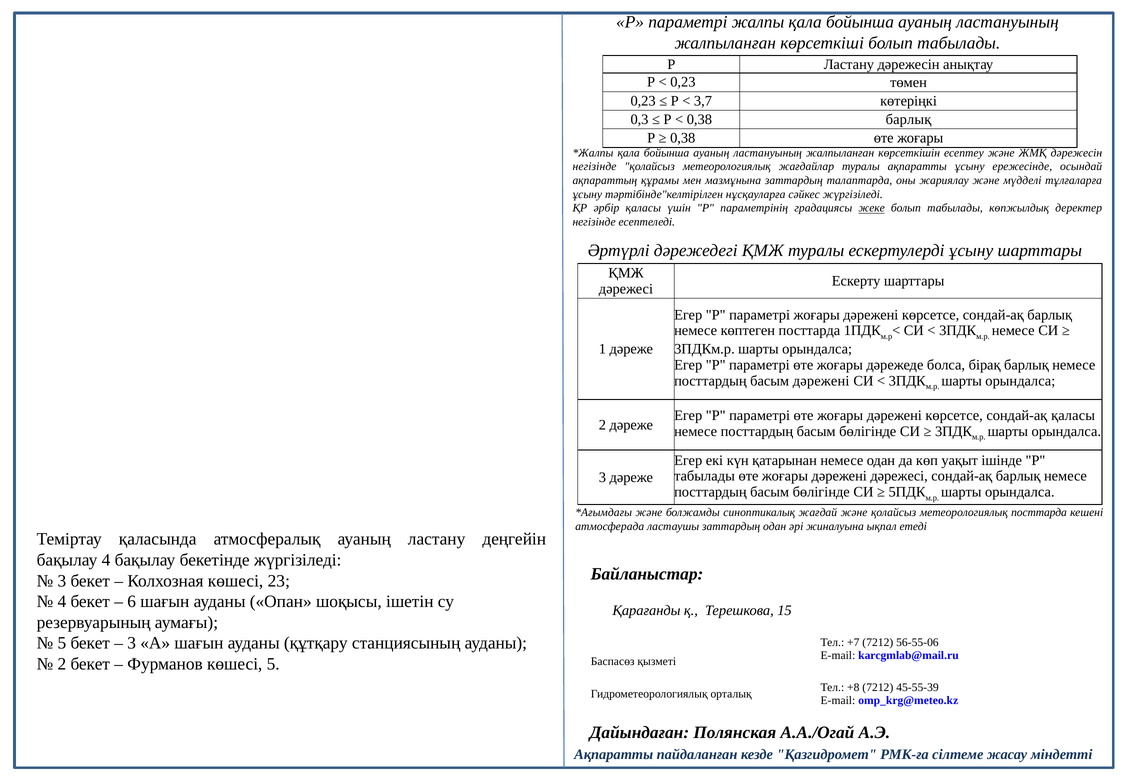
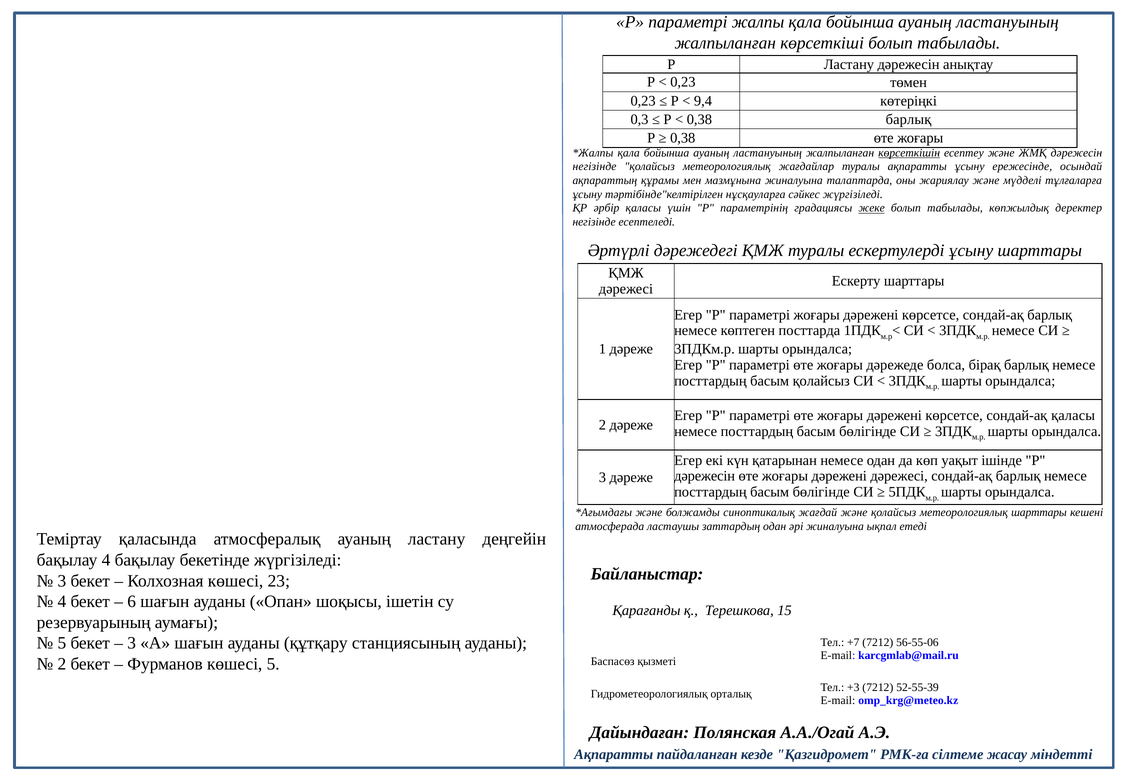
3,7: 3,7 -> 9,4
көрсеткішін underline: none -> present
мазмұнына заттардың: заттардың -> жиналуына
басым дәрежені: дәрежені -> қолайсыз
табылады at (705, 476): табылады -> дәрежесін
метеорологиялық посттарда: посттарда -> шарттары
+8: +8 -> +3
45-55-39: 45-55-39 -> 52-55-39
